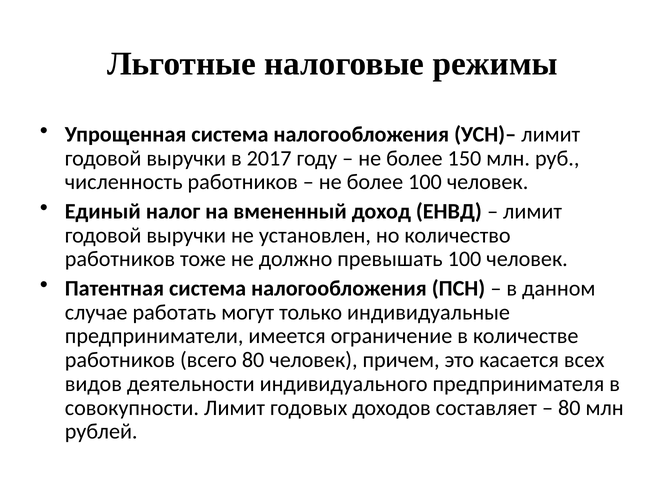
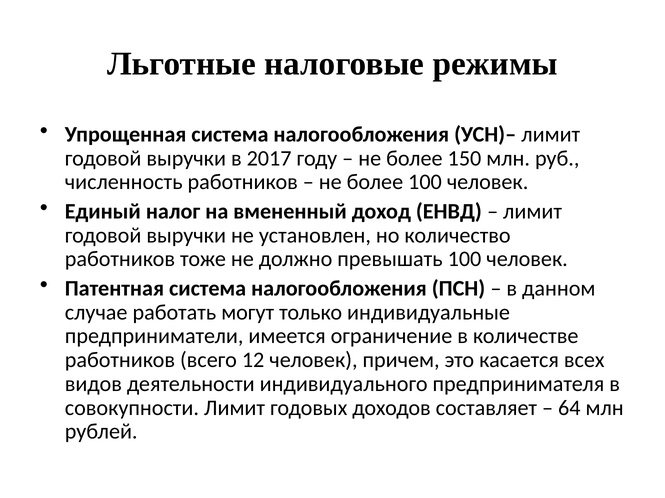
всего 80: 80 -> 12
80 at (569, 408): 80 -> 64
